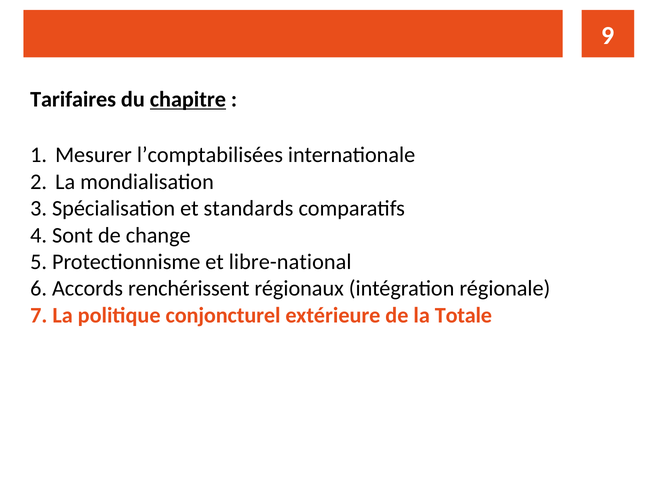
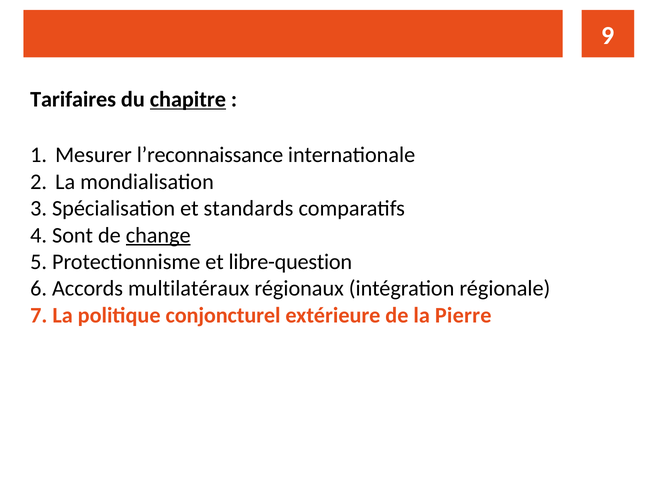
l’comptabilisées: l’comptabilisées -> l’reconnaissance
change underline: none -> present
libre-national: libre-national -> libre-question
renchérissent: renchérissent -> multilatéraux
Totale: Totale -> Pierre
